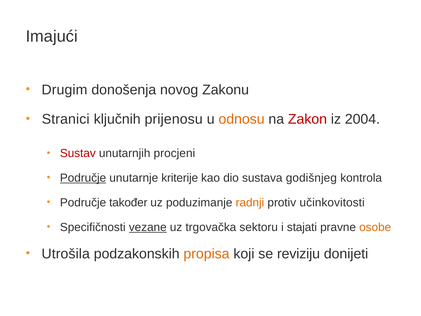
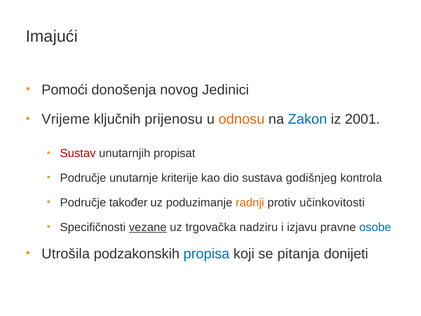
Drugim: Drugim -> Pomoći
Zakonu: Zakonu -> Jedinici
Stranici: Stranici -> Vrijeme
Zakon colour: red -> blue
2004: 2004 -> 2001
procjeni: procjeni -> propisat
Područje at (83, 178) underline: present -> none
sektoru: sektoru -> nadziru
stajati: stajati -> izjavu
osobe colour: orange -> blue
propisa colour: orange -> blue
reviziju: reviziju -> pitanja
